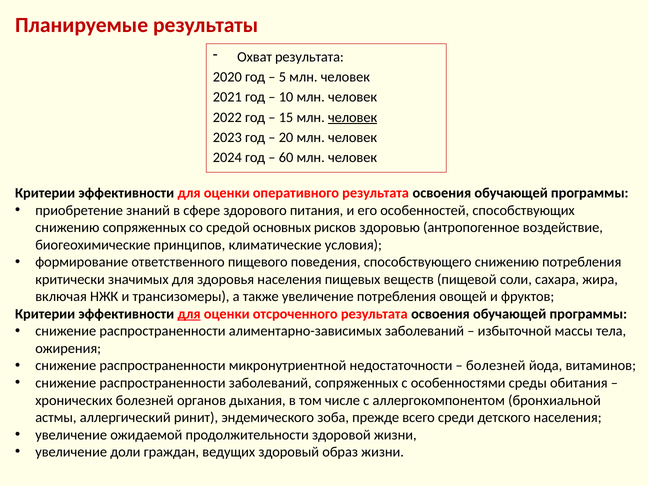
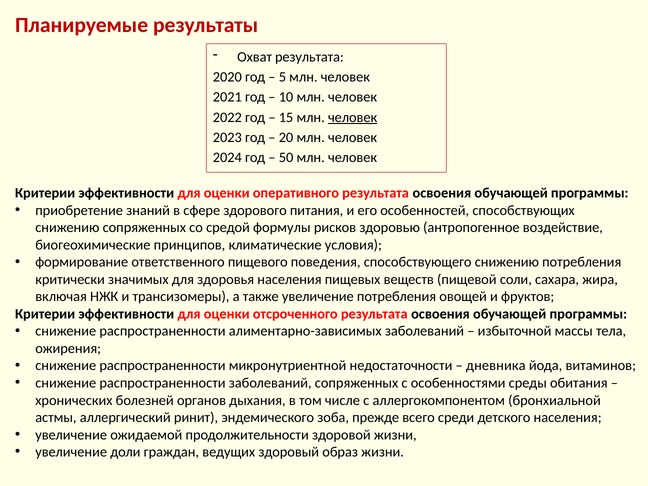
60: 60 -> 50
основных: основных -> формулы
для at (189, 314) underline: present -> none
болезней at (496, 366): болезней -> дневника
